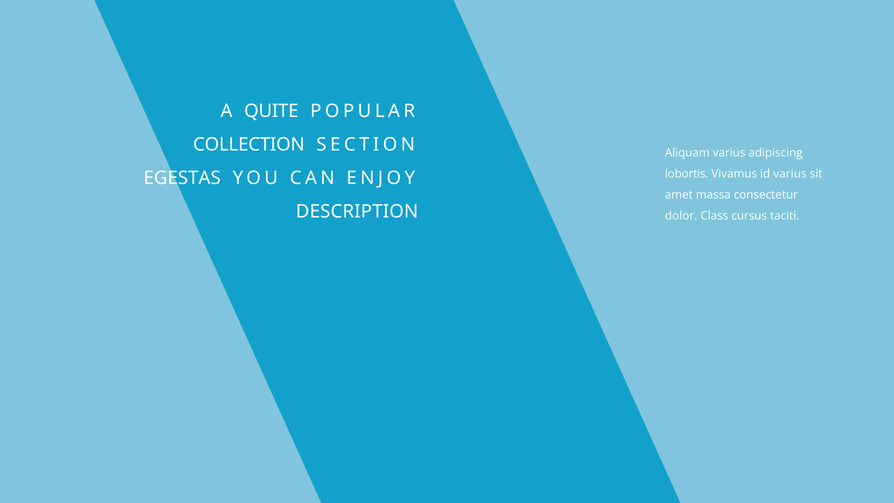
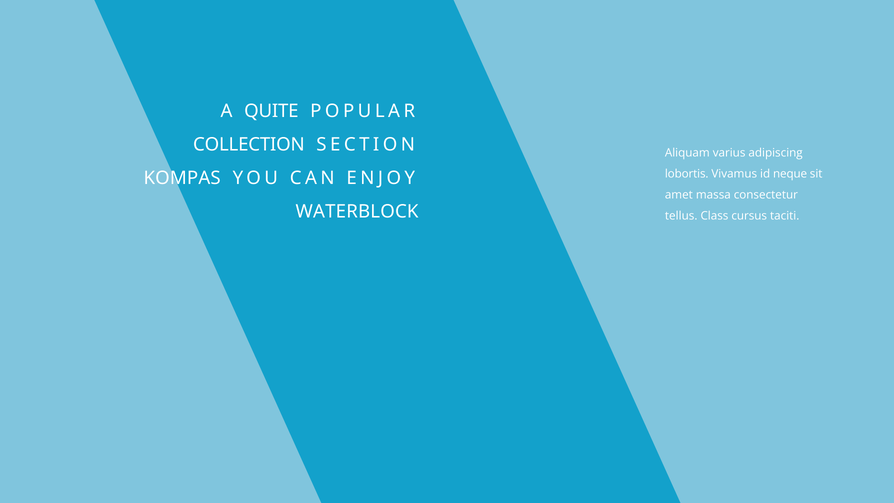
id varius: varius -> neque
EGESTAS: EGESTAS -> KOMPAS
DESCRIPTION: DESCRIPTION -> WATERBLOCK
dolor: dolor -> tellus
